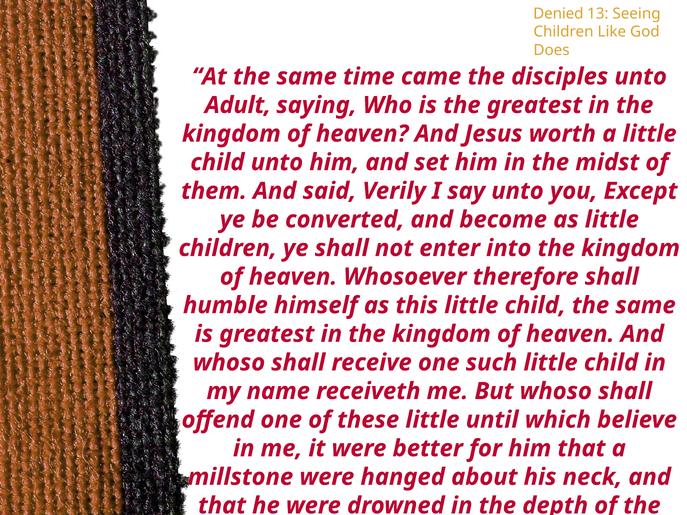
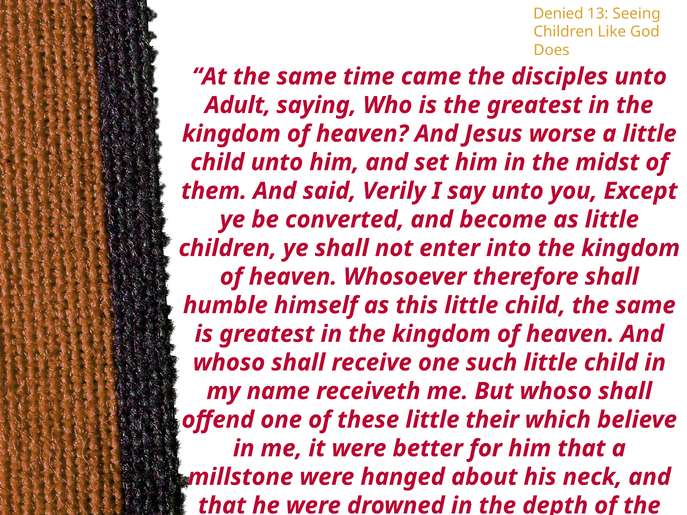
worth: worth -> worse
until: until -> their
